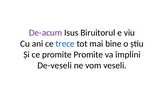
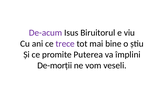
trece colour: blue -> purple
promite Promite: Promite -> Puterea
De-veseli: De-veseli -> De-morții
